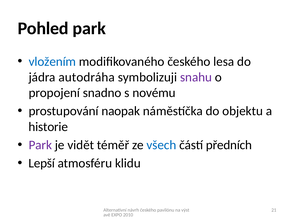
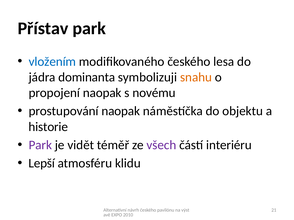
Pohled: Pohled -> Přístav
autodráha: autodráha -> dominanta
snahu colour: purple -> orange
propojení snadno: snadno -> naopak
všech colour: blue -> purple
předních: předních -> interiéru
